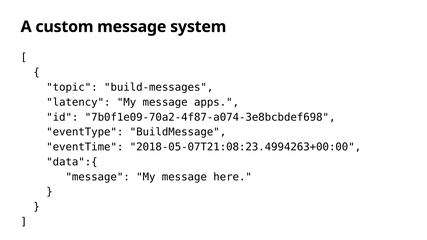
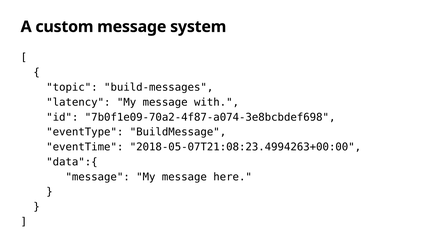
apps: apps -> with
